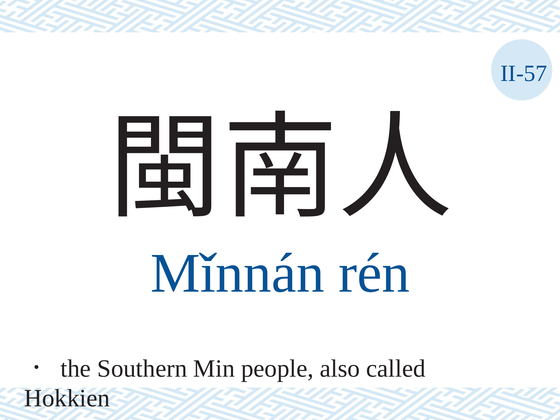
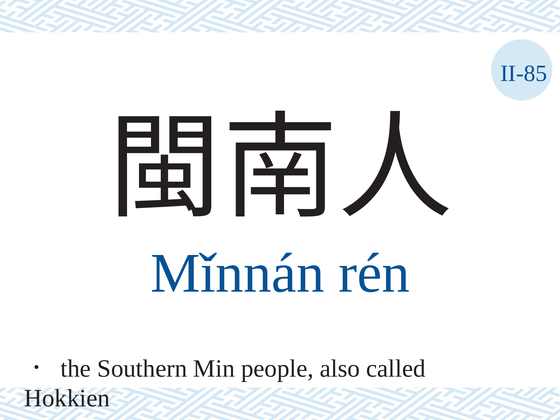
II-57: II-57 -> II-85
